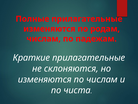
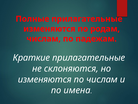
чиста: чиста -> имена
